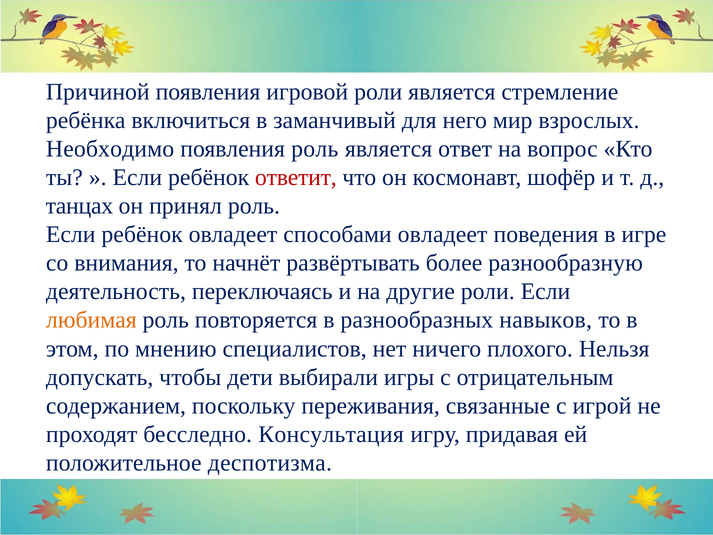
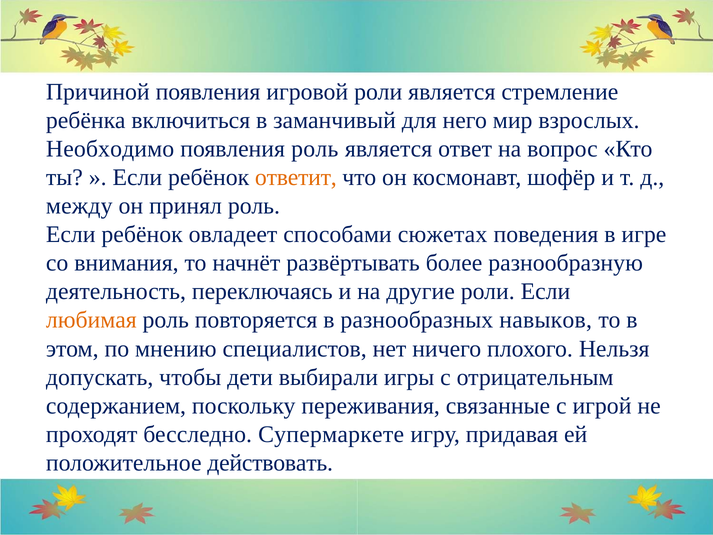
ответит colour: red -> orange
танцах: танцах -> между
способами овладеет: овладеет -> сюжетах
Консультация: Консультация -> Супермаркете
деспотизма: деспотизма -> действовать
